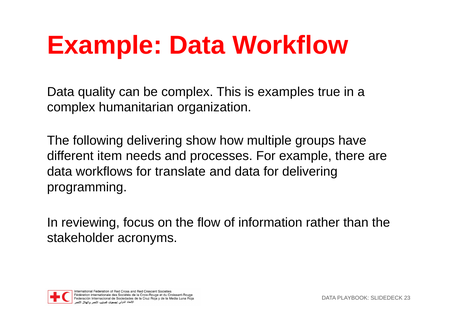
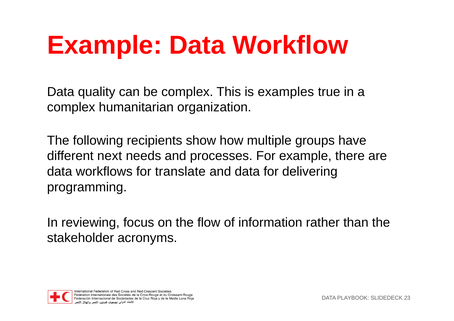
following delivering: delivering -> recipients
item: item -> next
